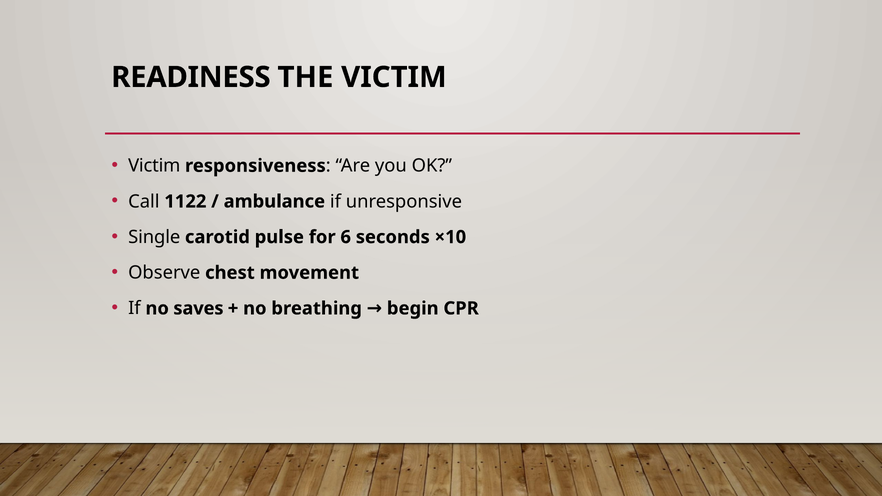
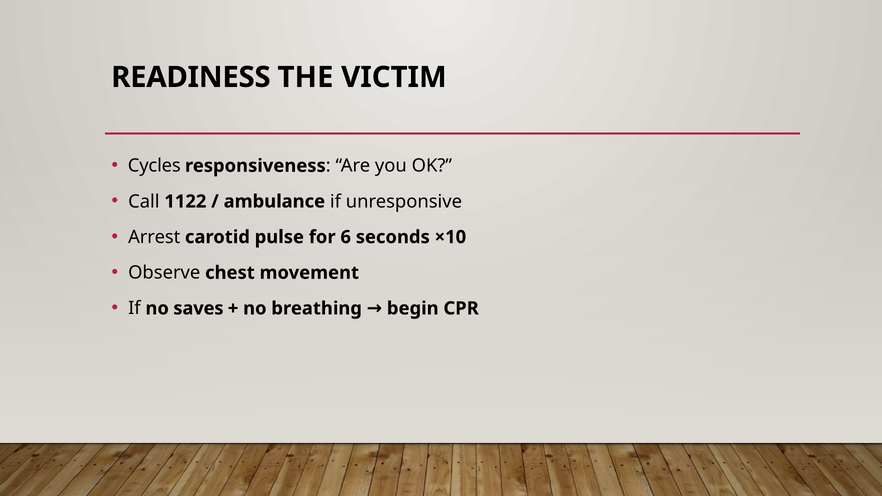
Victim at (154, 166): Victim -> Cycles
Single: Single -> Arrest
